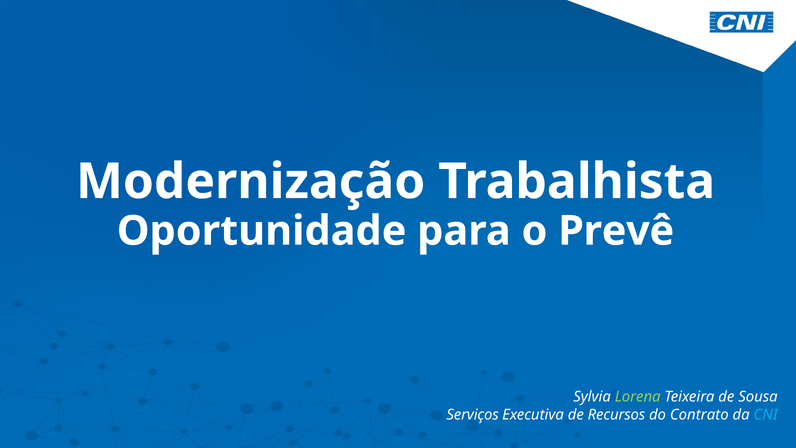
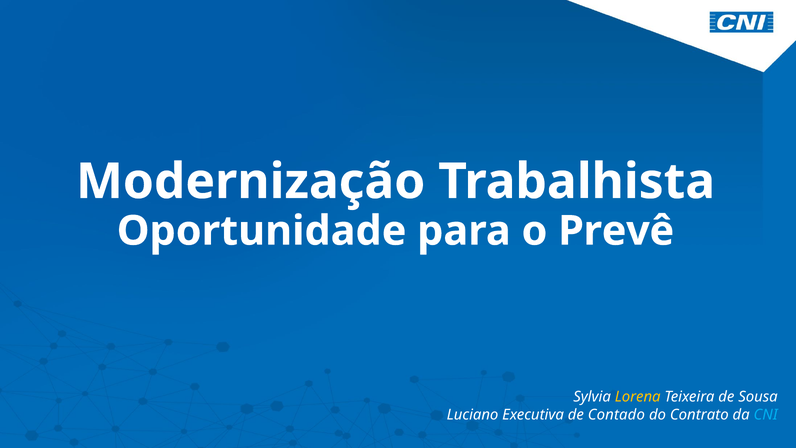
Lorena colour: light green -> yellow
Serviços: Serviços -> Luciano
Recursos: Recursos -> Contado
